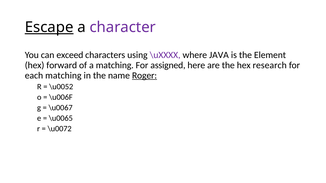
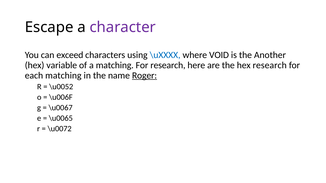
Escape underline: present -> none
\uXXXX colour: purple -> blue
JAVA: JAVA -> VOID
Element: Element -> Another
forward: forward -> variable
For assigned: assigned -> research
